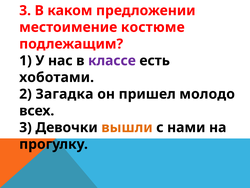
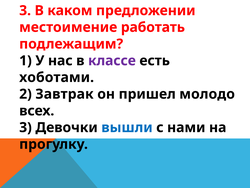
костюме: костюме -> работать
Загадка: Загадка -> Завтрак
вышли colour: orange -> blue
